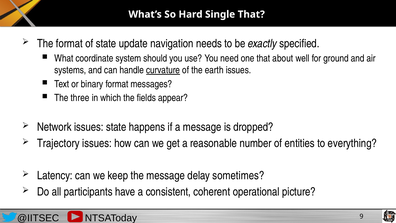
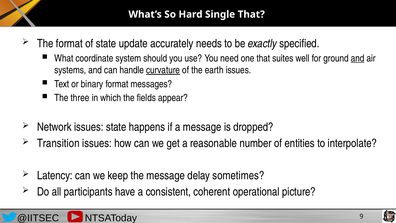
navigation: navigation -> accurately
about: about -> suites
and at (358, 58) underline: none -> present
Trajectory: Trajectory -> Transition
everything: everything -> interpolate
